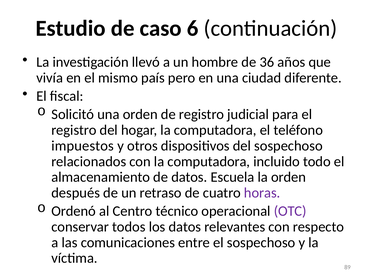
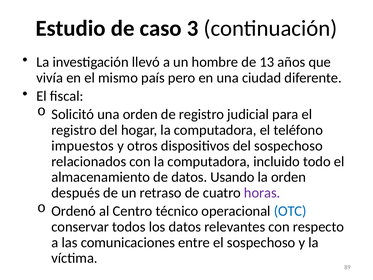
6: 6 -> 3
36: 36 -> 13
Escuela: Escuela -> Usando
OTC colour: purple -> blue
